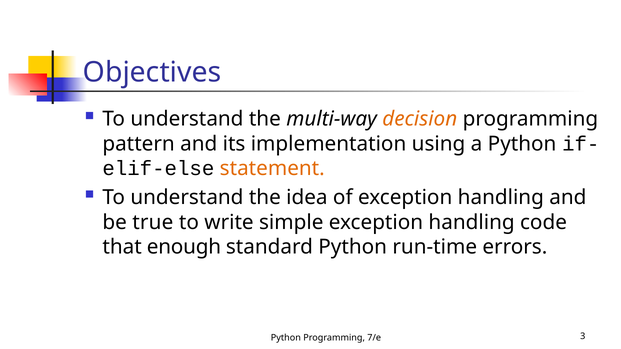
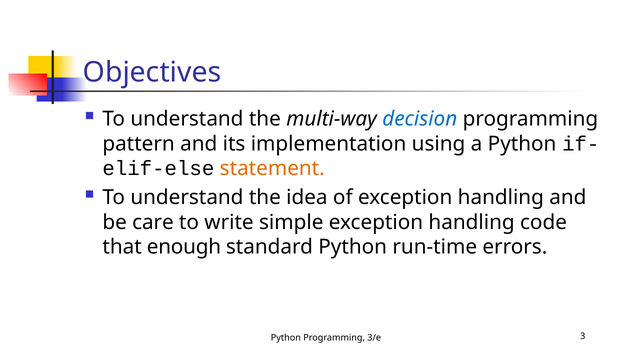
decision colour: orange -> blue
true: true -> care
7/e: 7/e -> 3/e
